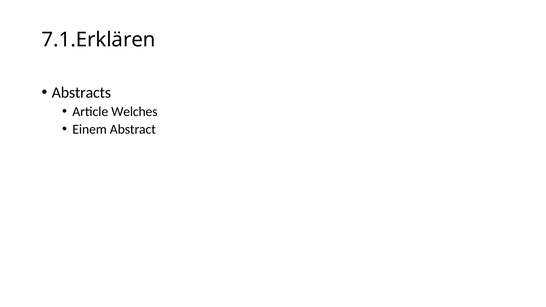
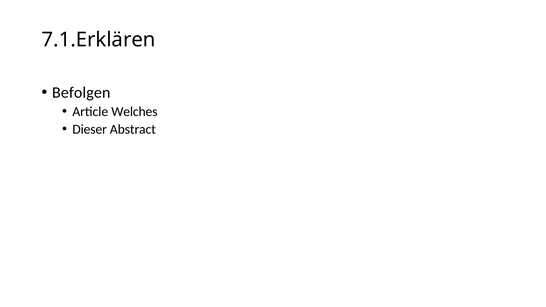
Abstracts: Abstracts -> Befolgen
Einem: Einem -> Dieser
